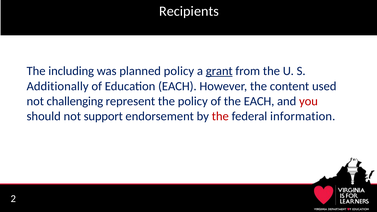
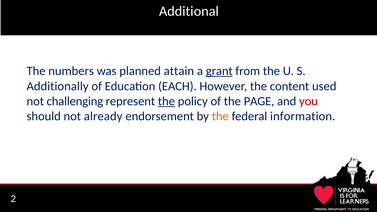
Recipients: Recipients -> Additional
including: including -> numbers
planned policy: policy -> attain
the at (166, 101) underline: none -> present
the EACH: EACH -> PAGE
support: support -> already
the at (220, 116) colour: red -> orange
